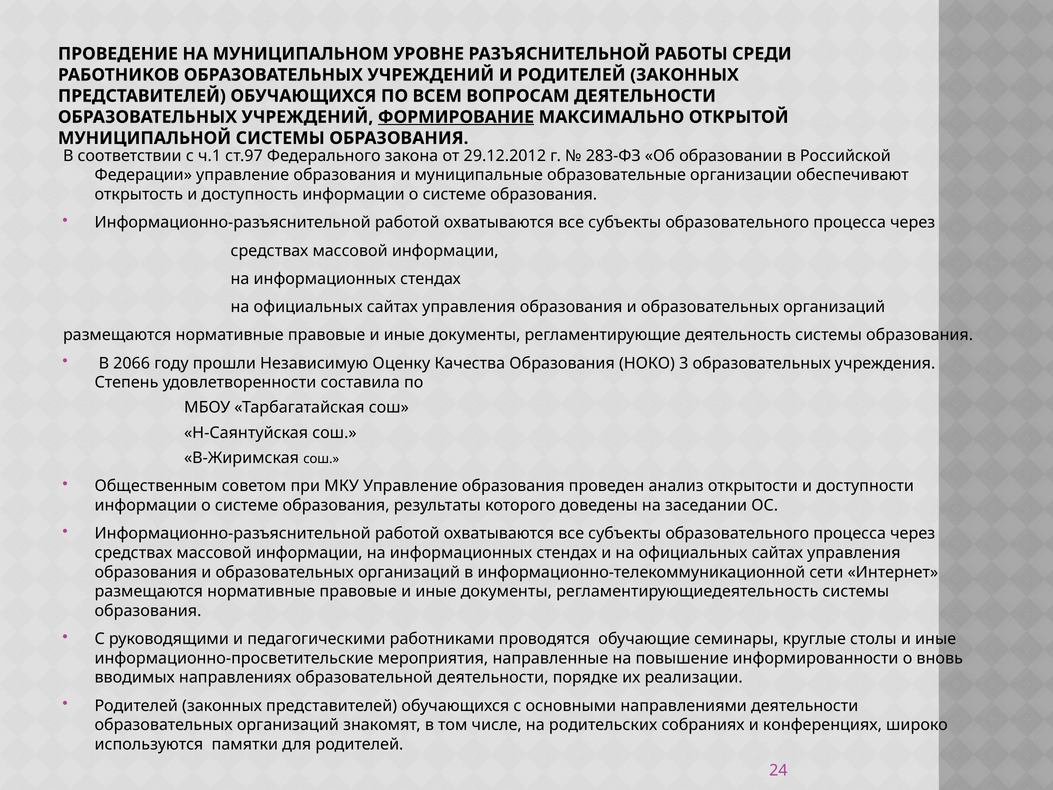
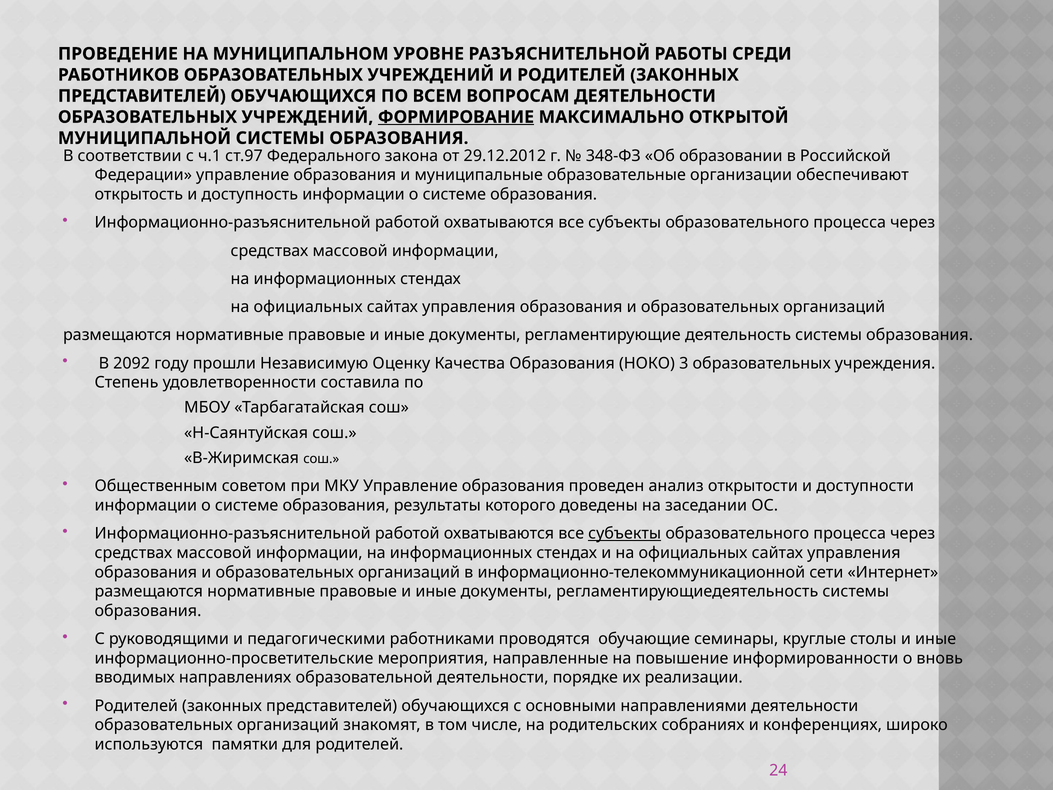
283-ФЗ: 283-ФЗ -> 348-ФЗ
2066: 2066 -> 2092
субъекты at (625, 533) underline: none -> present
